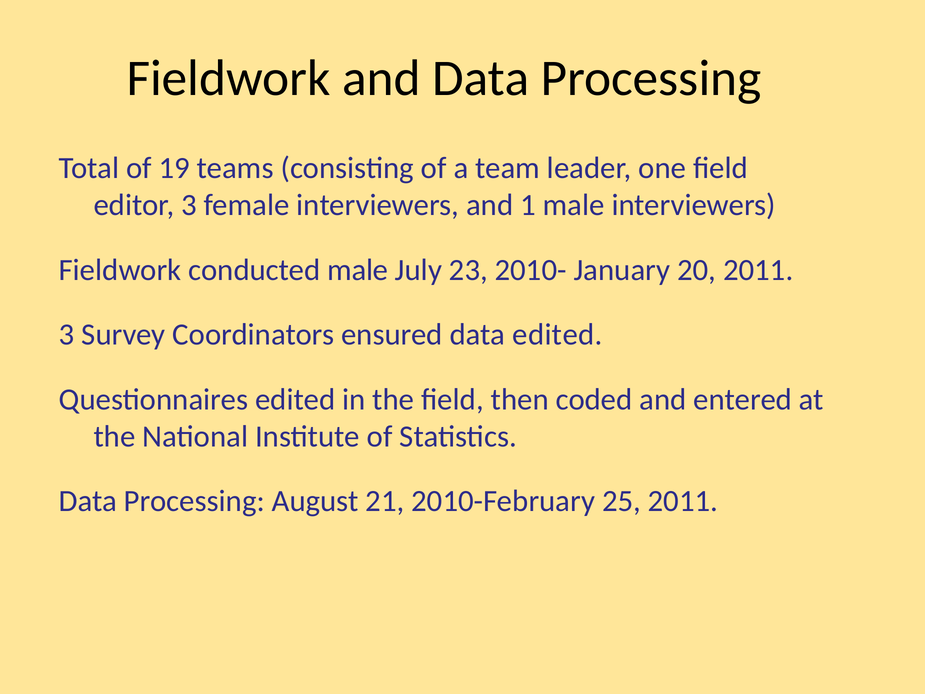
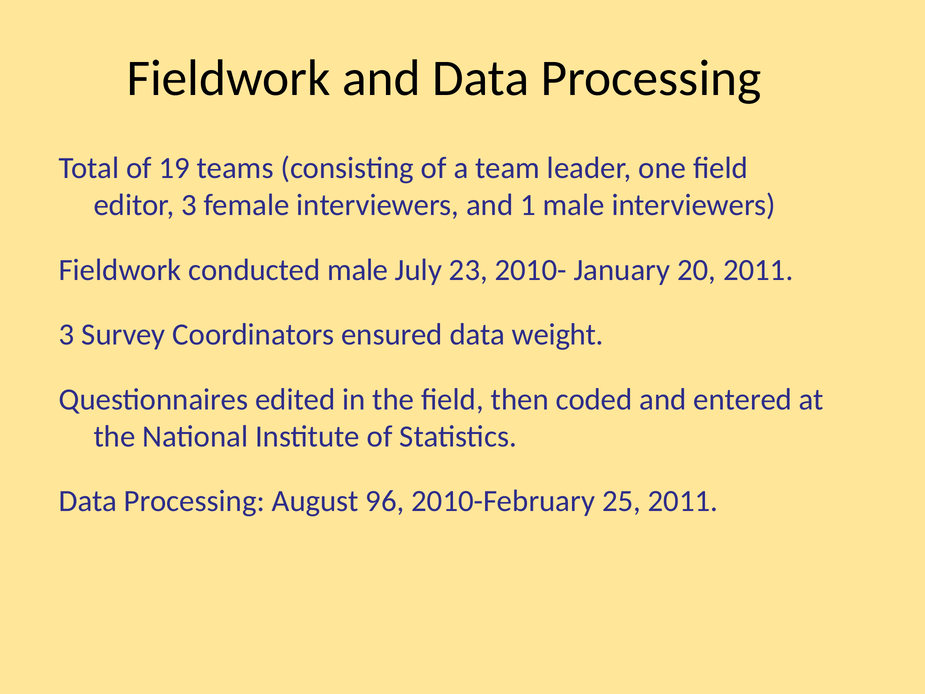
data edited: edited -> weight
21: 21 -> 96
